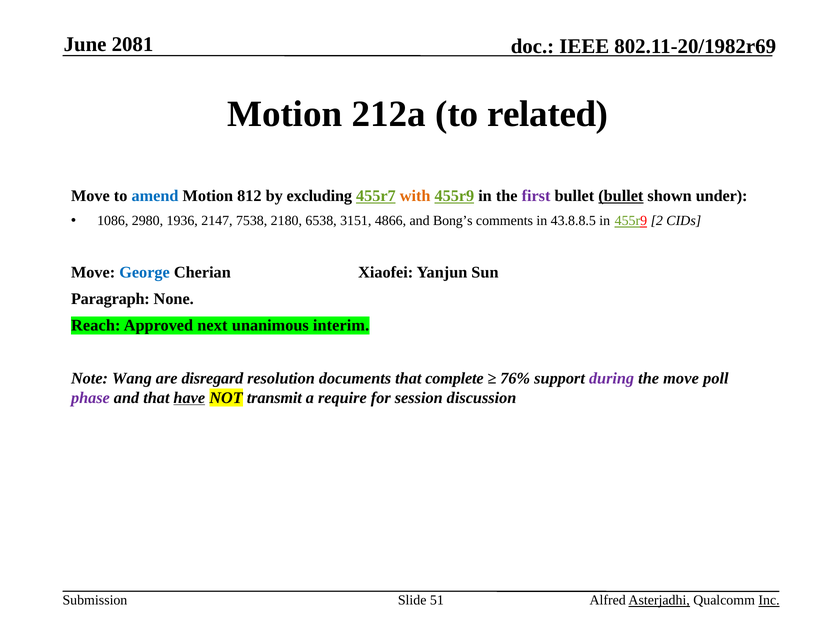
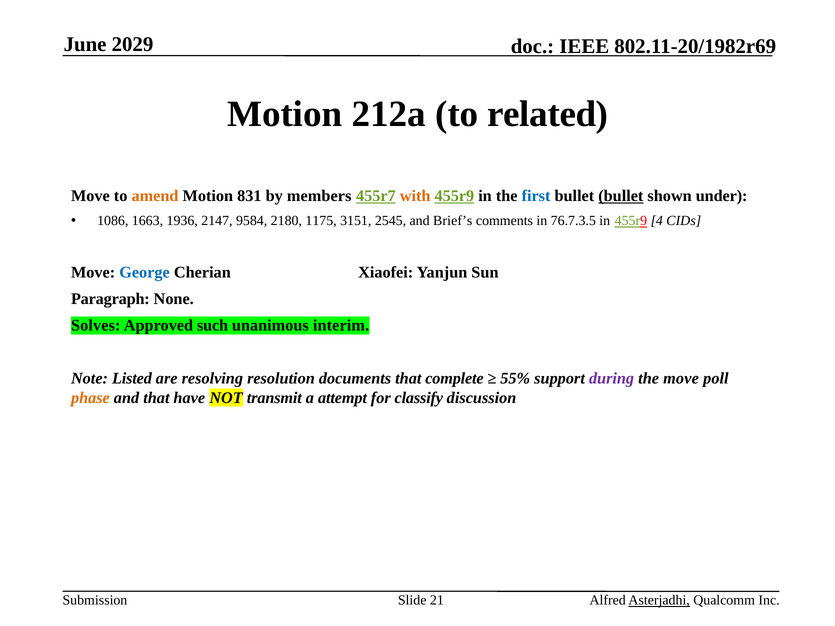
2081: 2081 -> 2029
amend colour: blue -> orange
812: 812 -> 831
excluding: excluding -> members
first colour: purple -> blue
2980: 2980 -> 1663
7538: 7538 -> 9584
6538: 6538 -> 1175
4866: 4866 -> 2545
Bong’s: Bong’s -> Brief’s
43.8.8.5: 43.8.8.5 -> 76.7.3.5
2: 2 -> 4
Reach: Reach -> Solves
next: next -> such
Wang: Wang -> Listed
disregard: disregard -> resolving
76%: 76% -> 55%
phase colour: purple -> orange
have underline: present -> none
require: require -> attempt
session: session -> classify
51: 51 -> 21
Inc underline: present -> none
